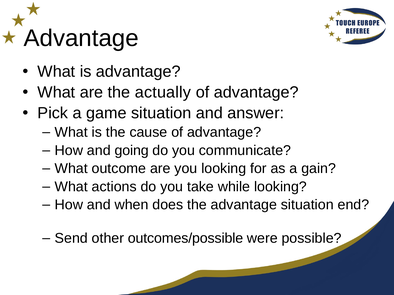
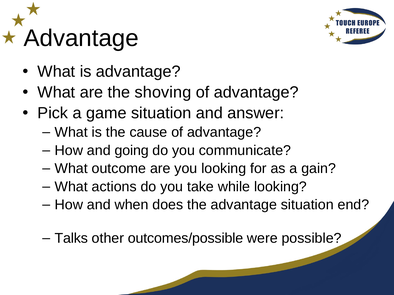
actually: actually -> shoving
Send: Send -> Talks
